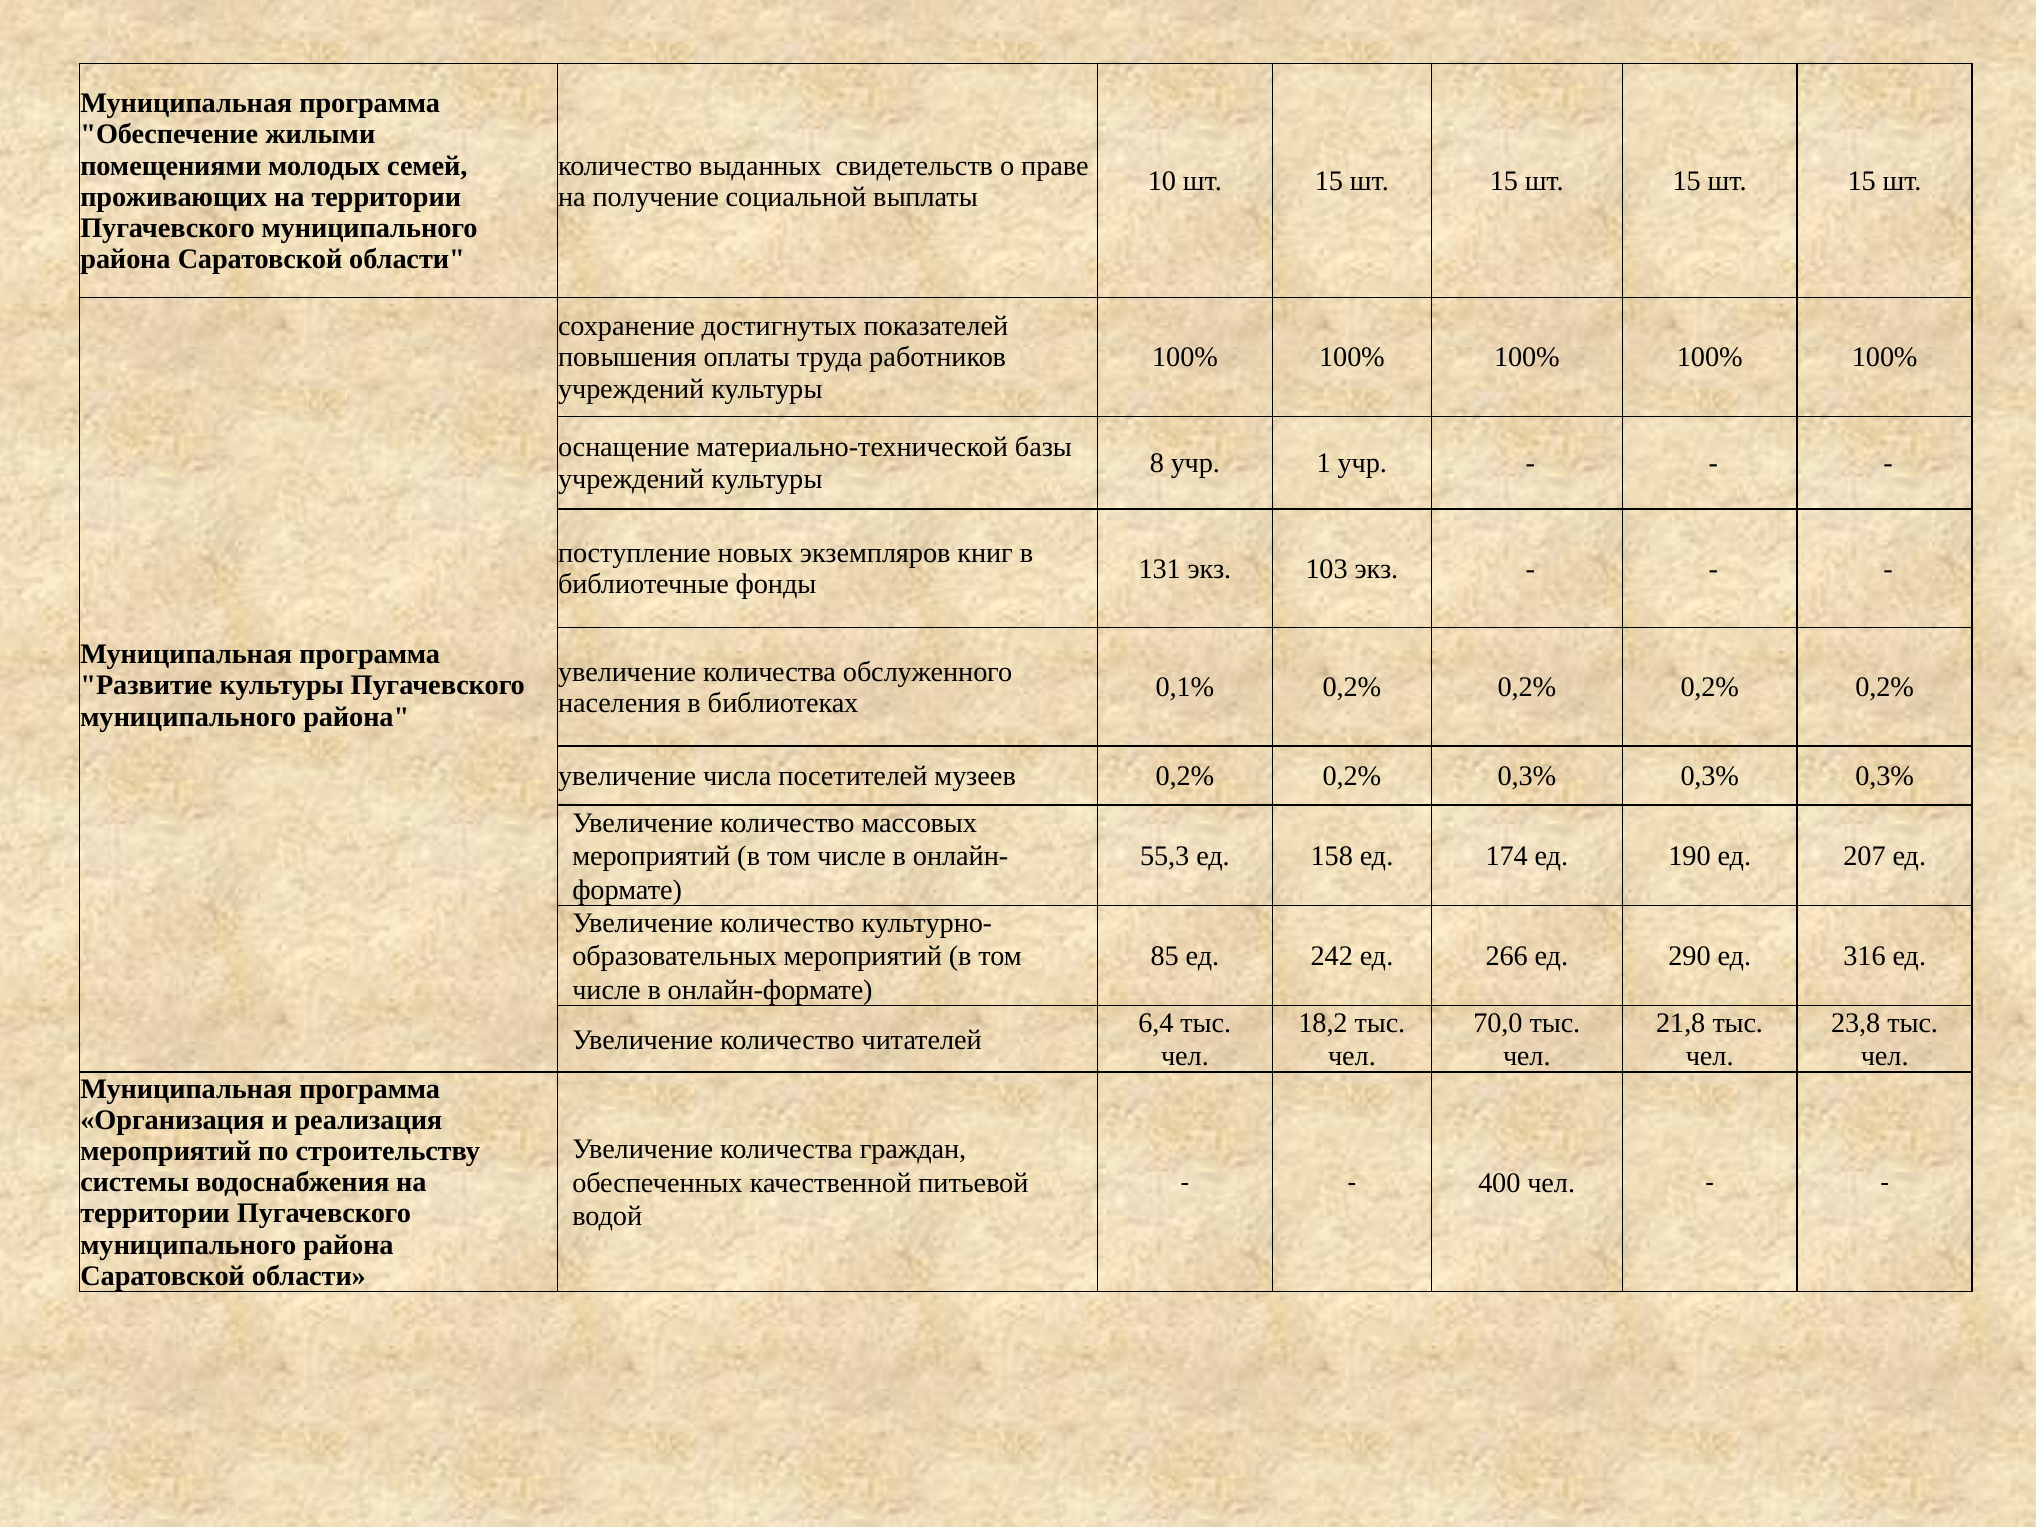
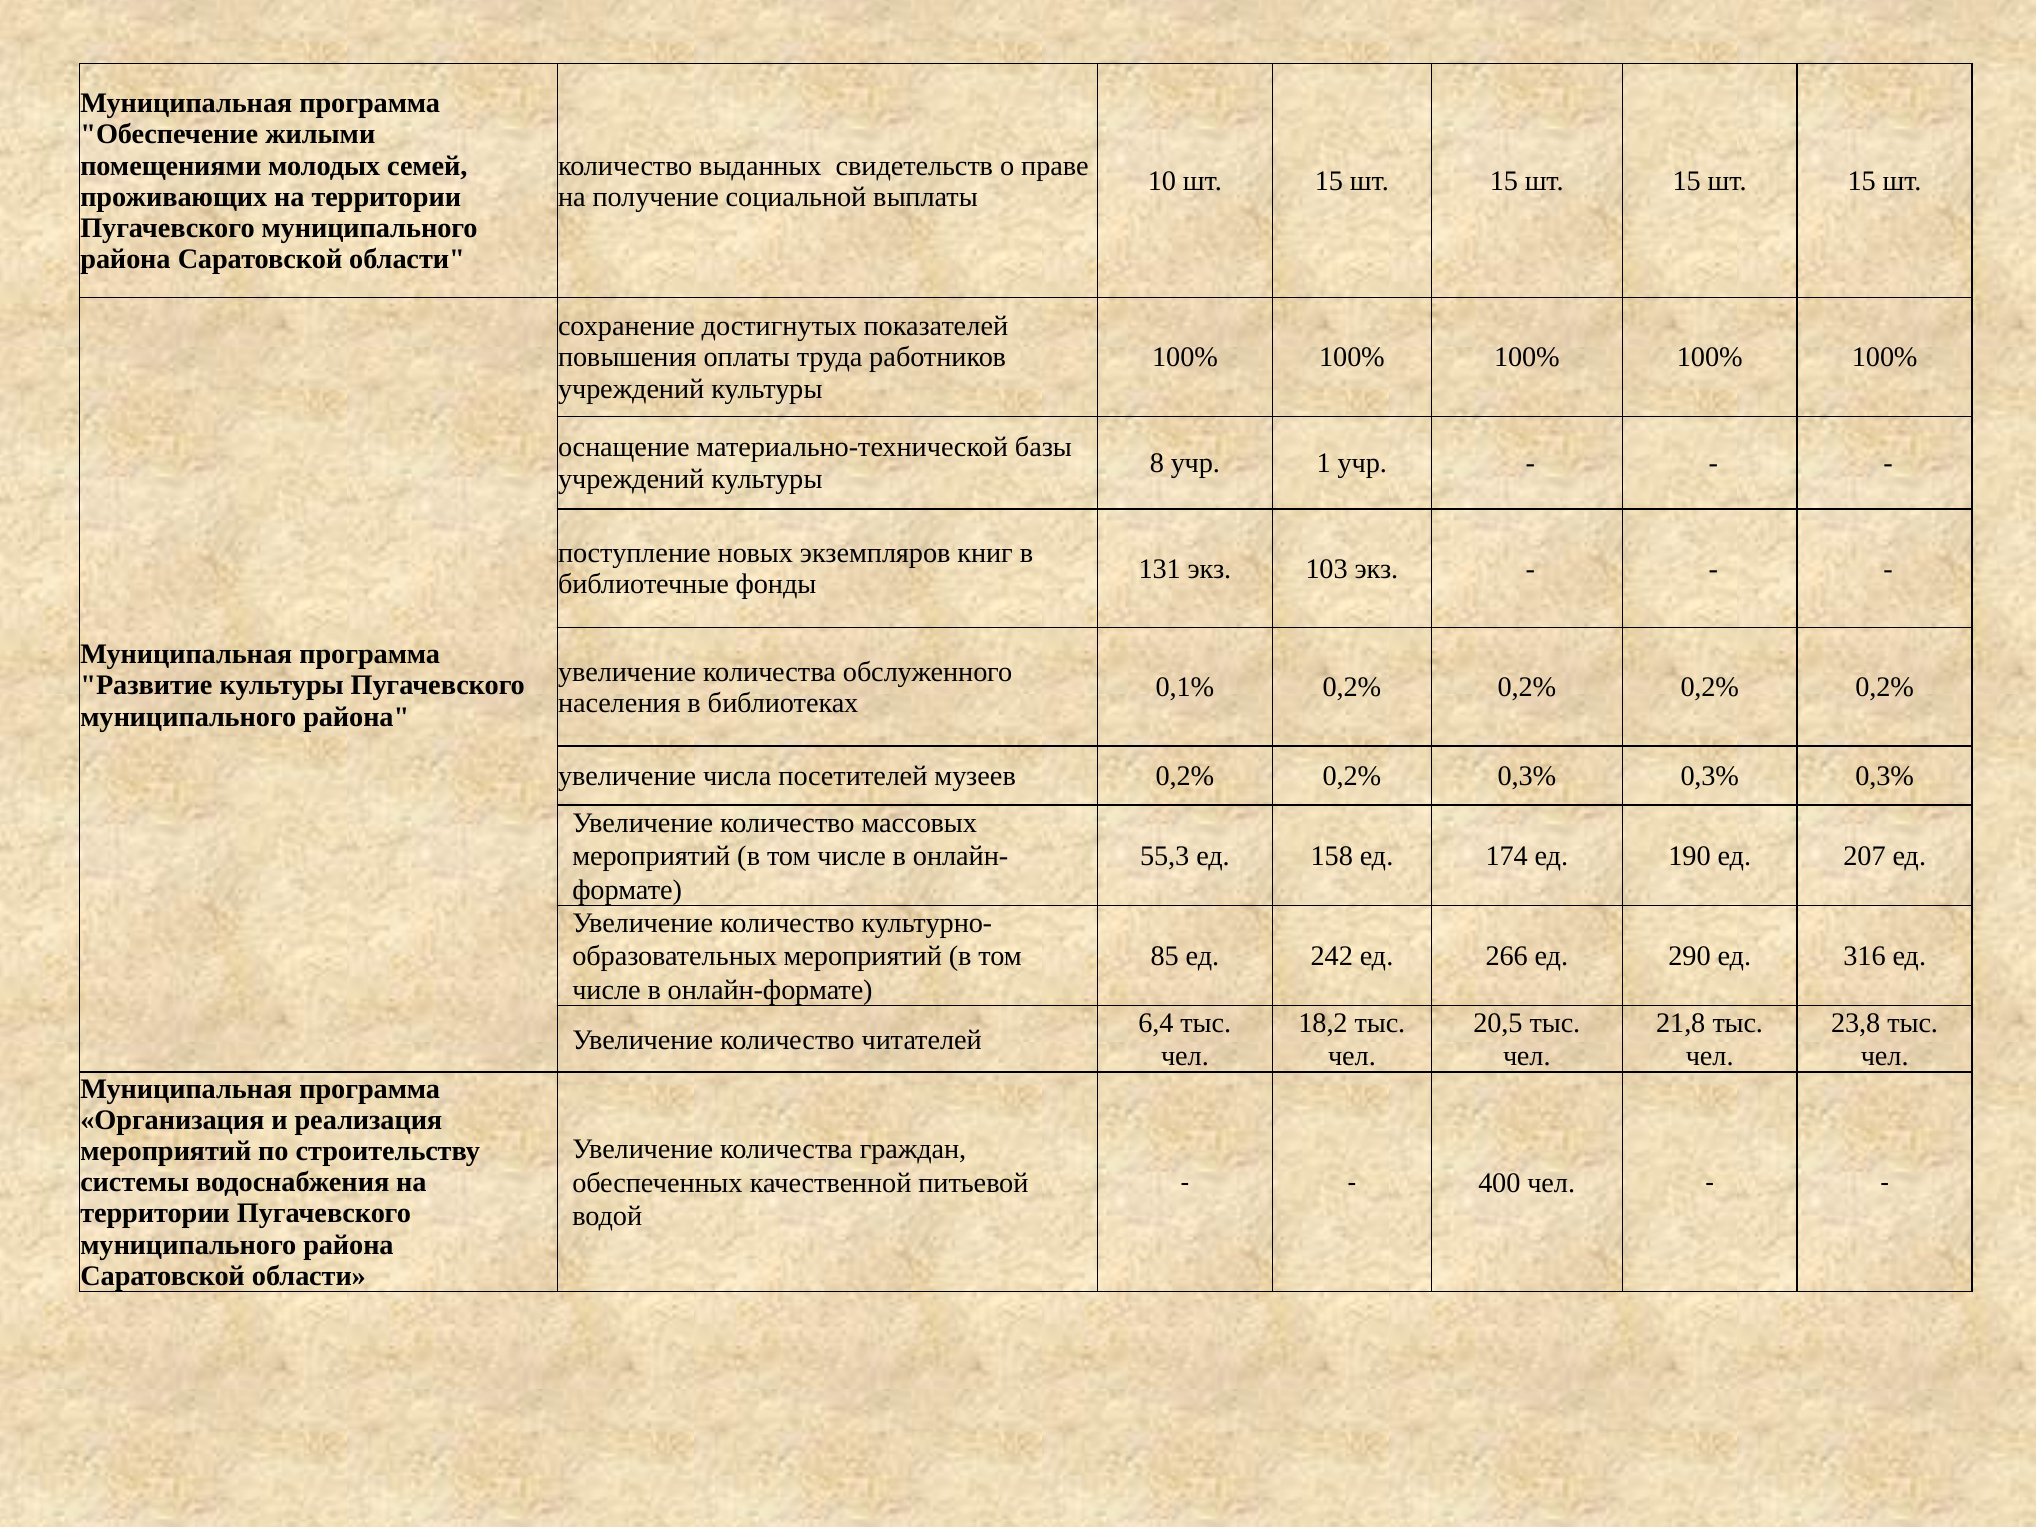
70,0: 70,0 -> 20,5
